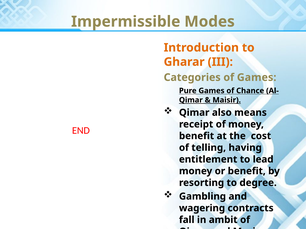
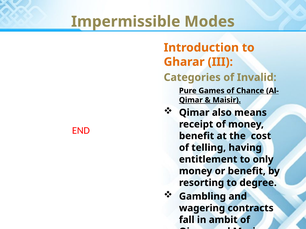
of Games: Games -> Invalid
lead: lead -> only
